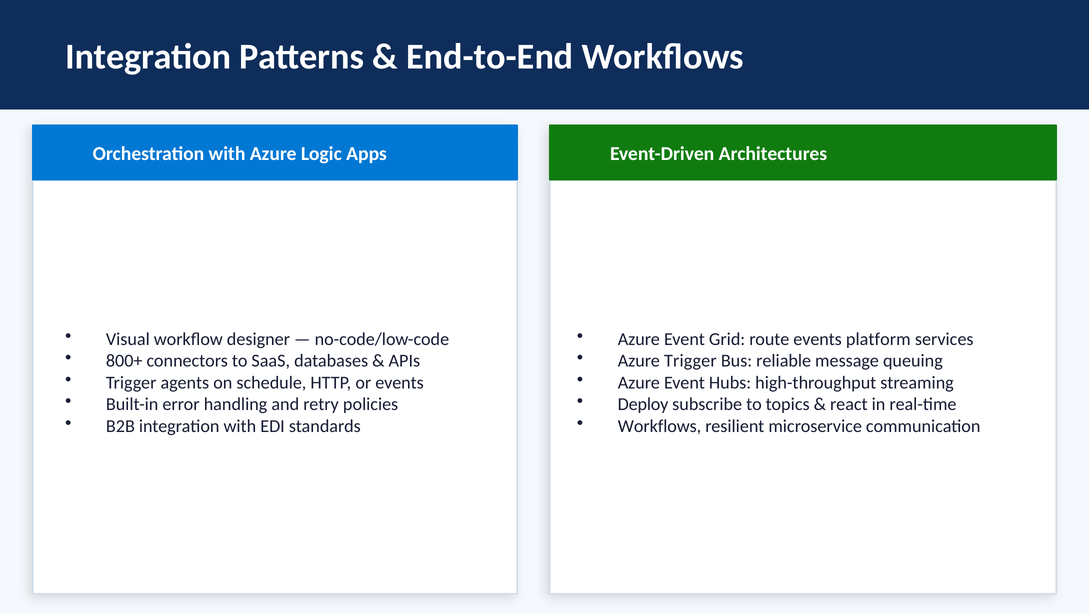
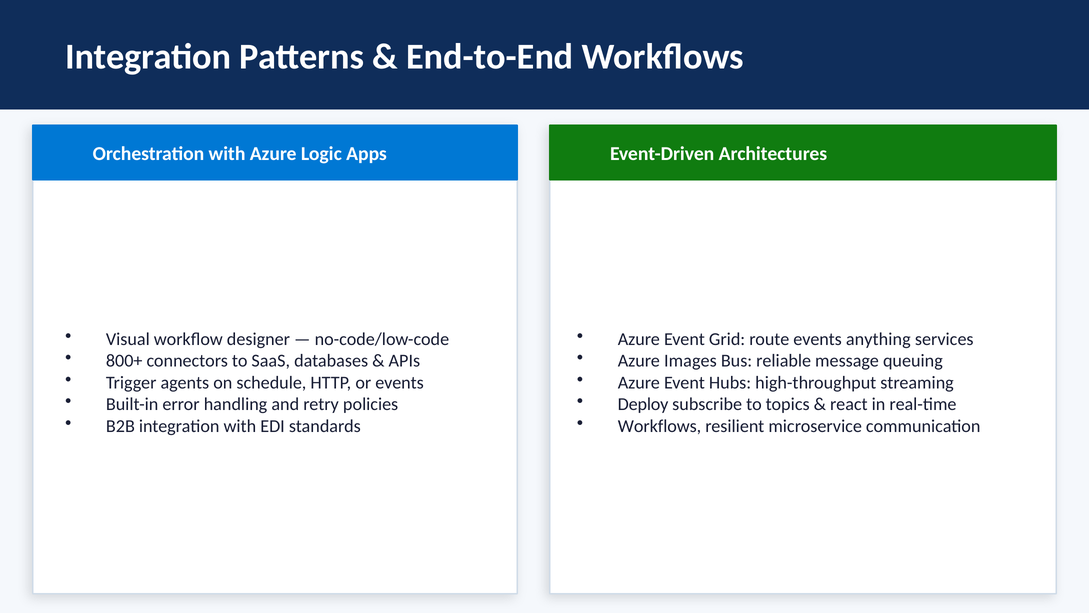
platform: platform -> anything
Azure Trigger: Trigger -> Images
